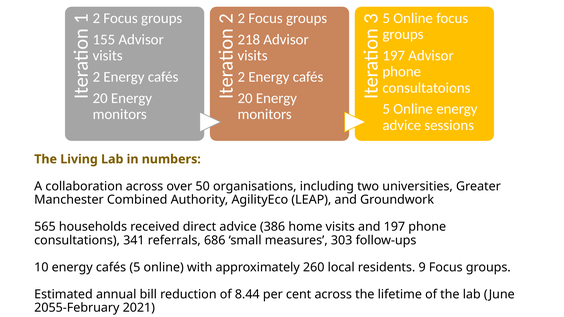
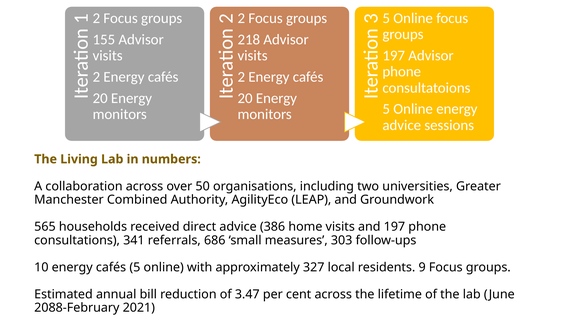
260: 260 -> 327
8.44: 8.44 -> 3.47
2055-February: 2055-February -> 2088-February
